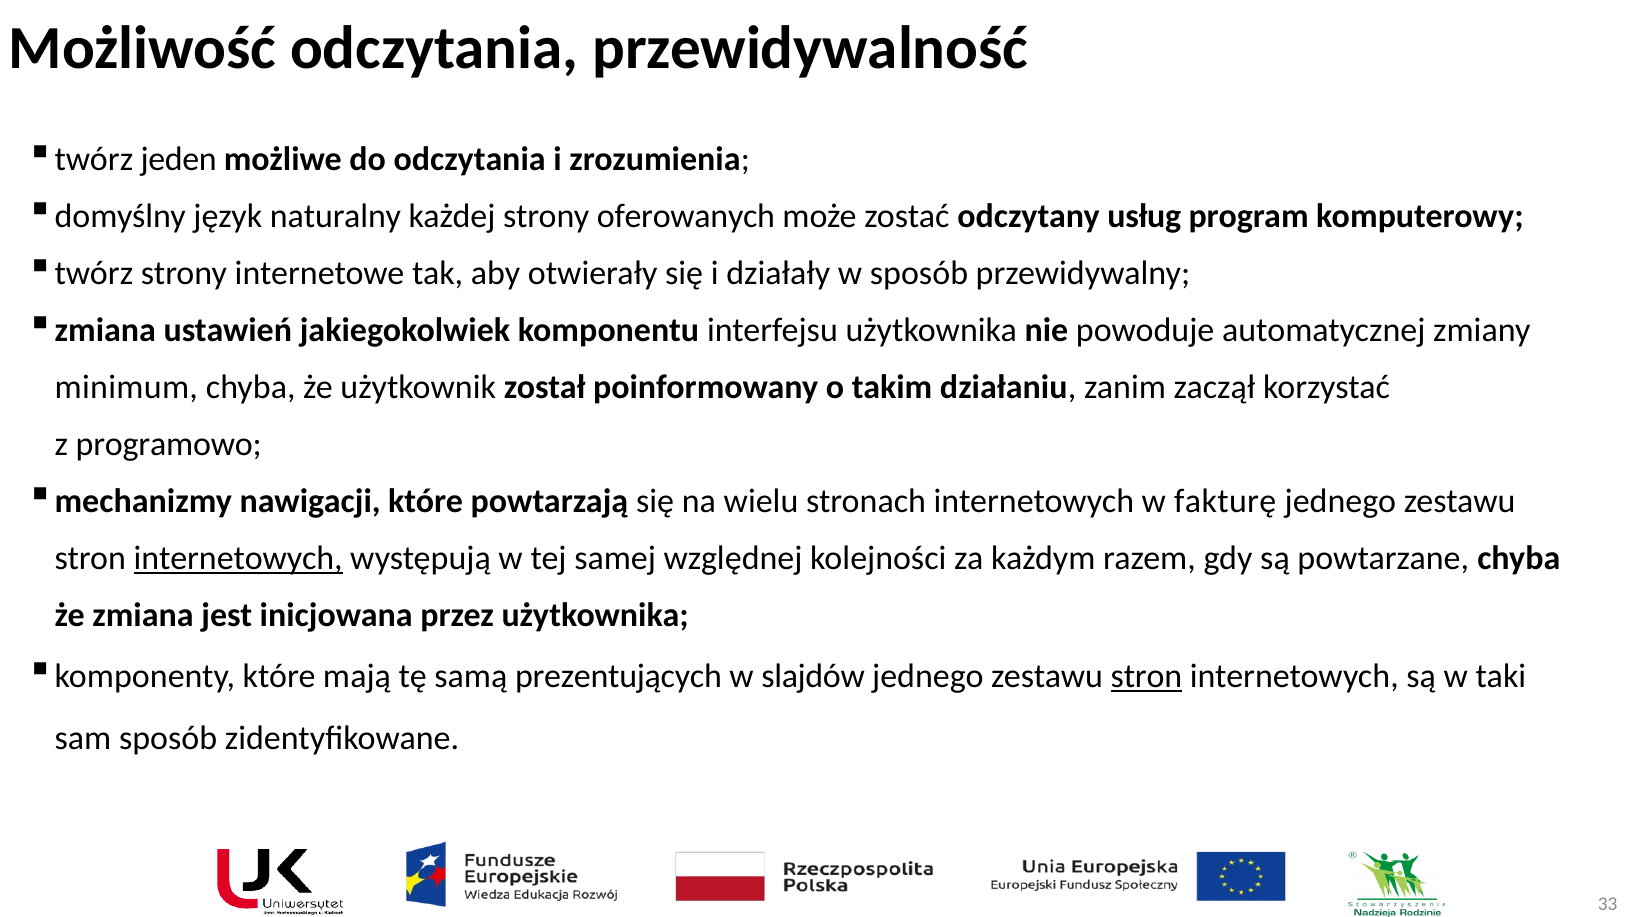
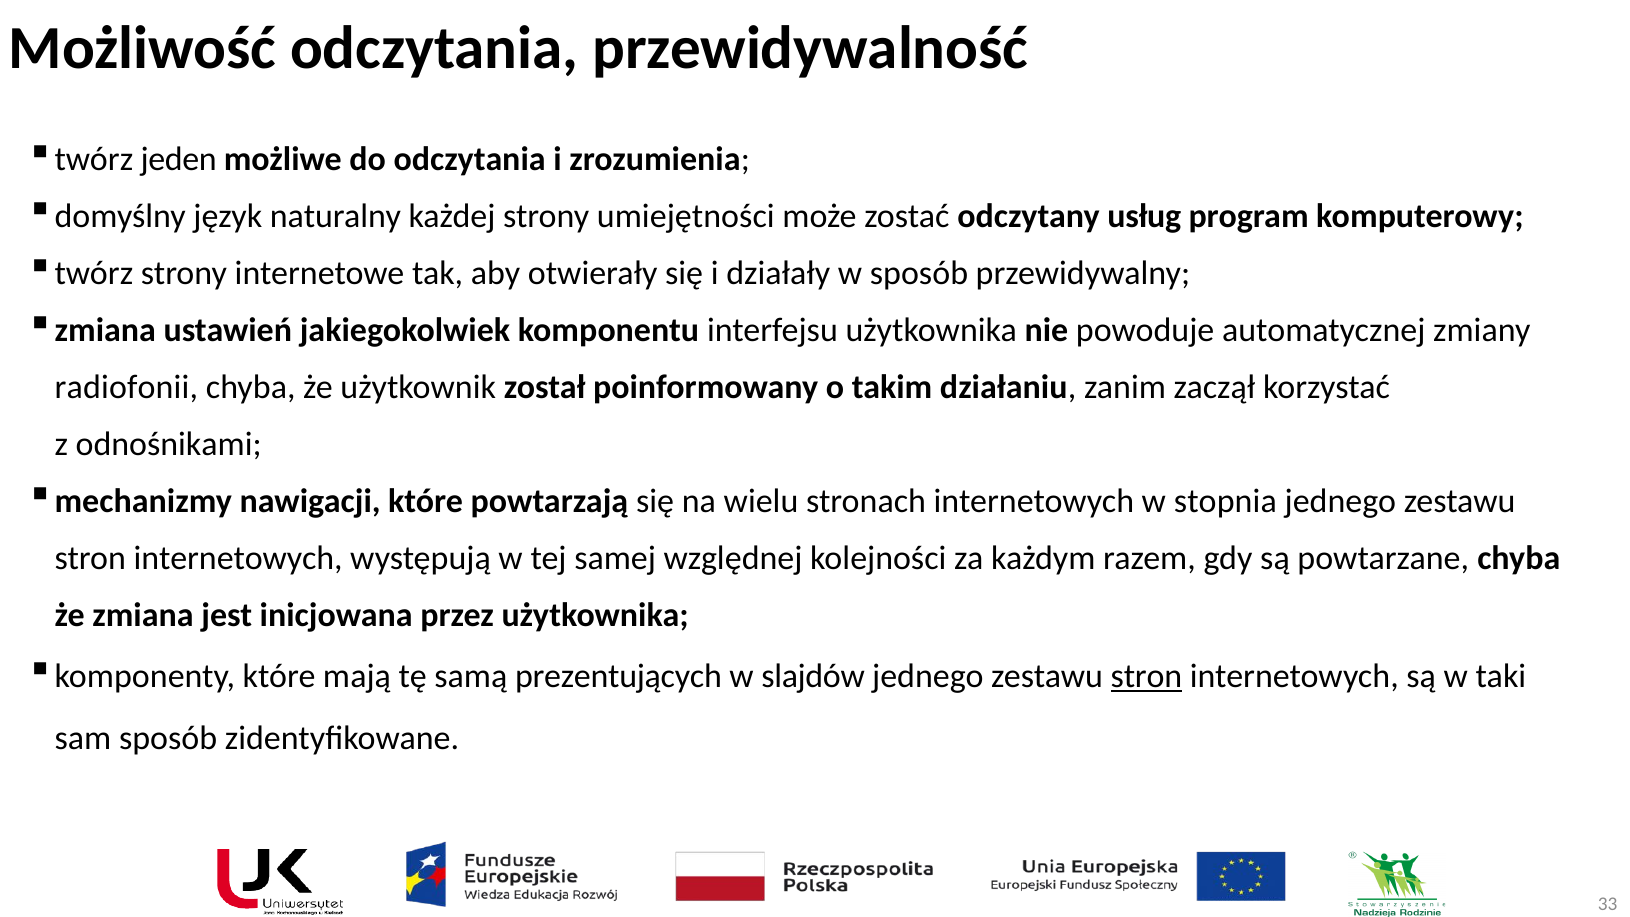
oferowanych: oferowanych -> umiejętności
minimum: minimum -> radiofonii
programowo: programowo -> odnośnikami
fakturę: fakturę -> stopnia
internetowych at (238, 558) underline: present -> none
